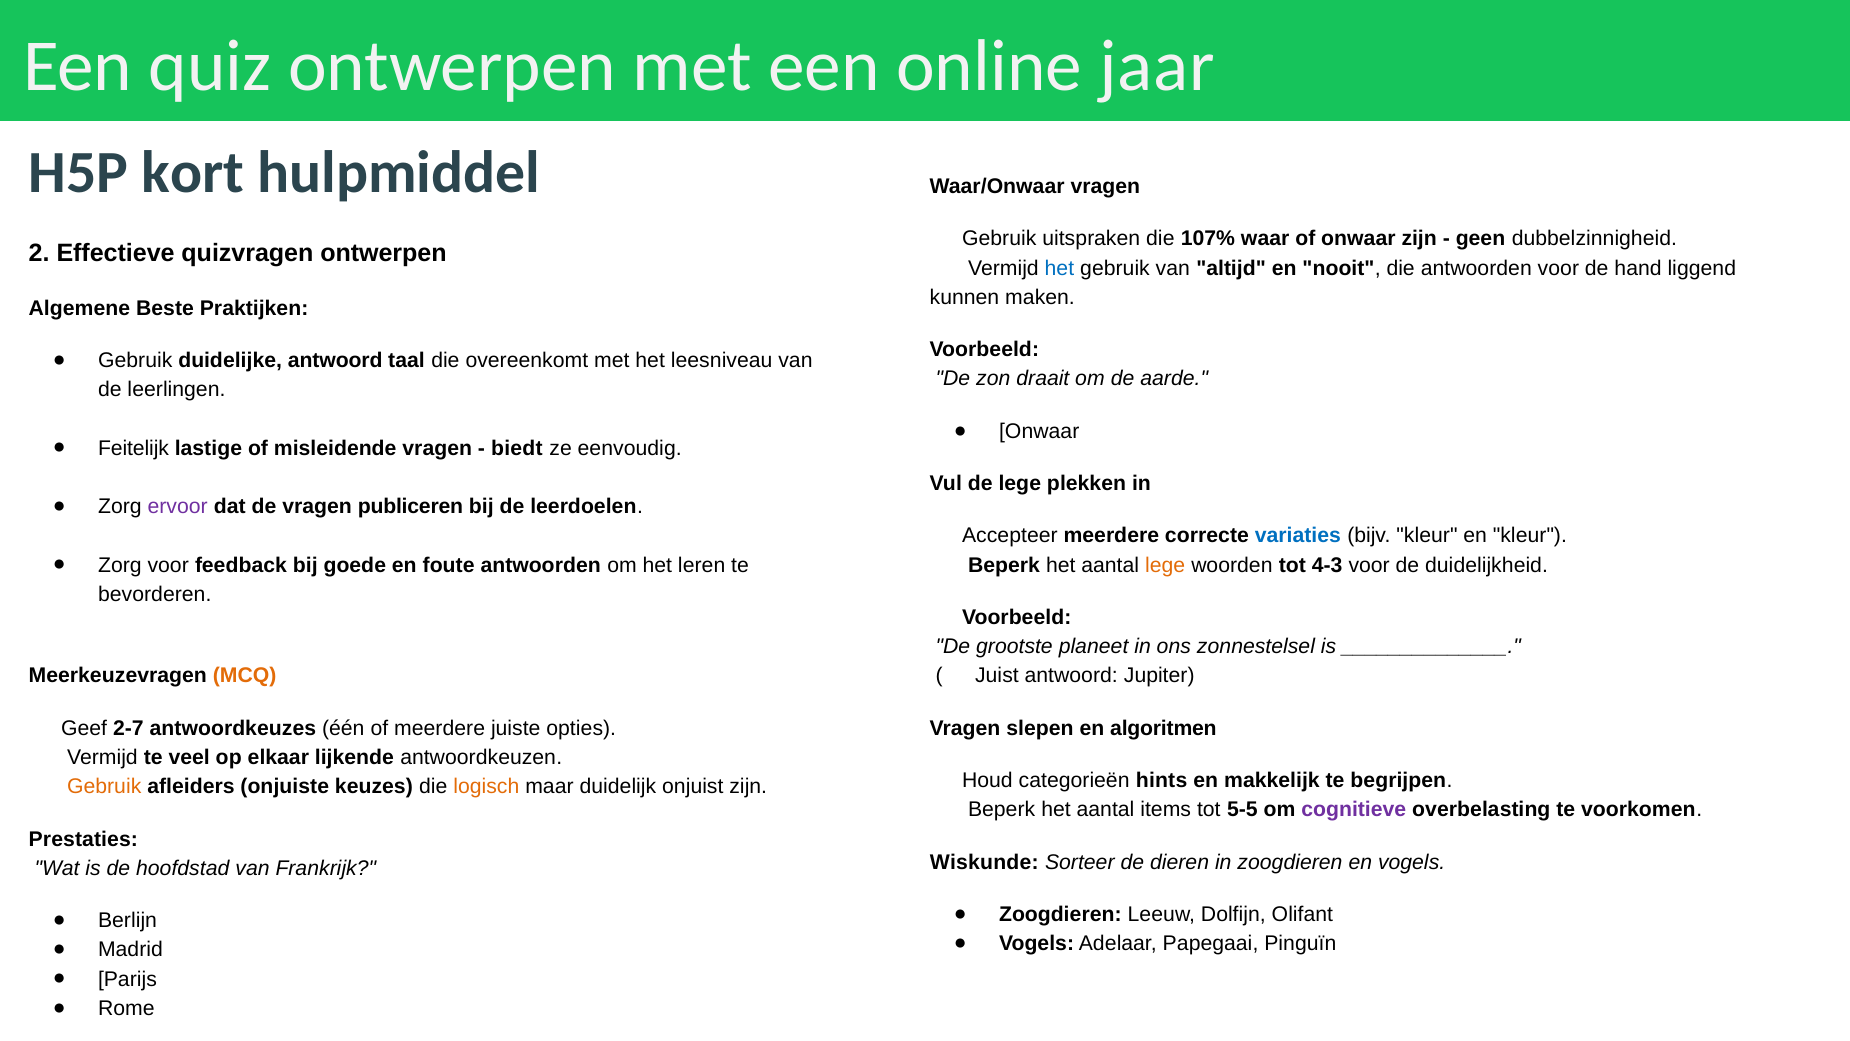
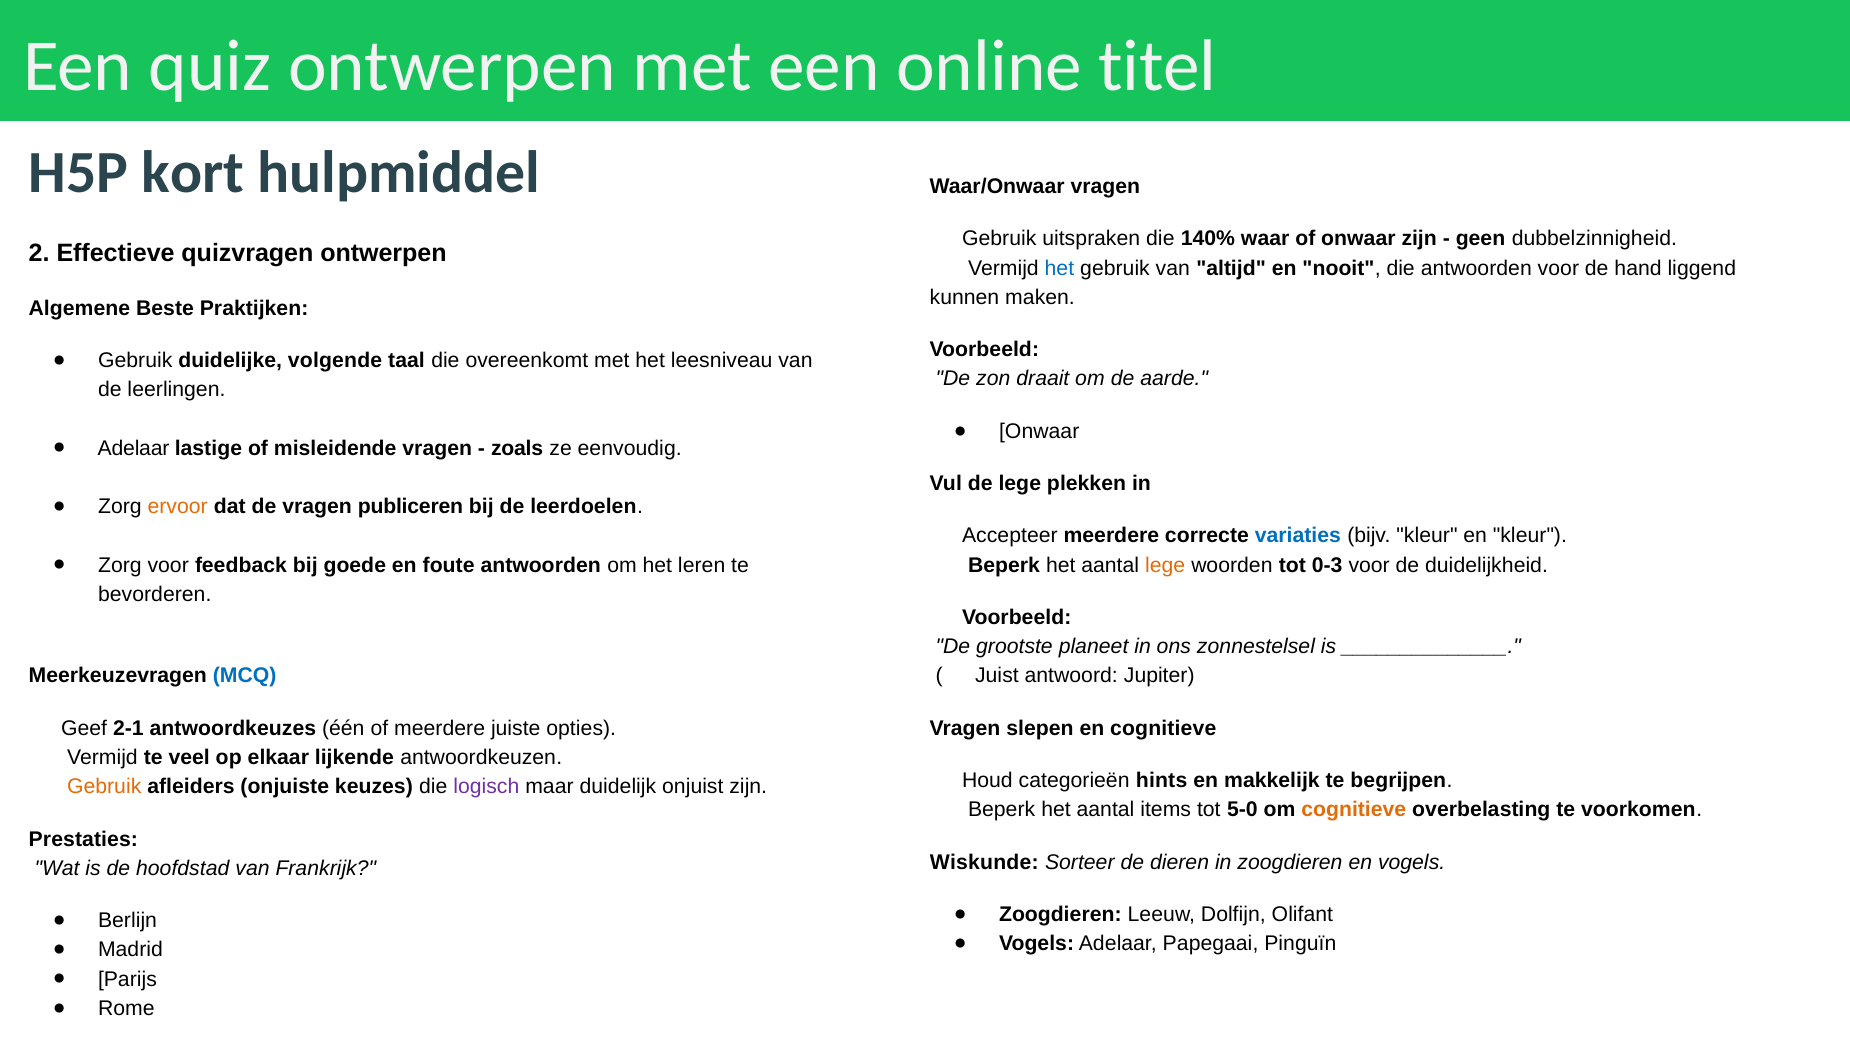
jaar: jaar -> titel
107%: 107% -> 140%
duidelijke antwoord: antwoord -> volgende
Feitelijk at (134, 448): Feitelijk -> Adelaar
biedt: biedt -> zoals
ervoor colour: purple -> orange
4-3: 4-3 -> 0-3
MCQ colour: orange -> blue
en algoritmen: algoritmen -> cognitieve
2-7: 2-7 -> 2-1
logisch colour: orange -> purple
5-5: 5-5 -> 5-0
cognitieve at (1354, 810) colour: purple -> orange
